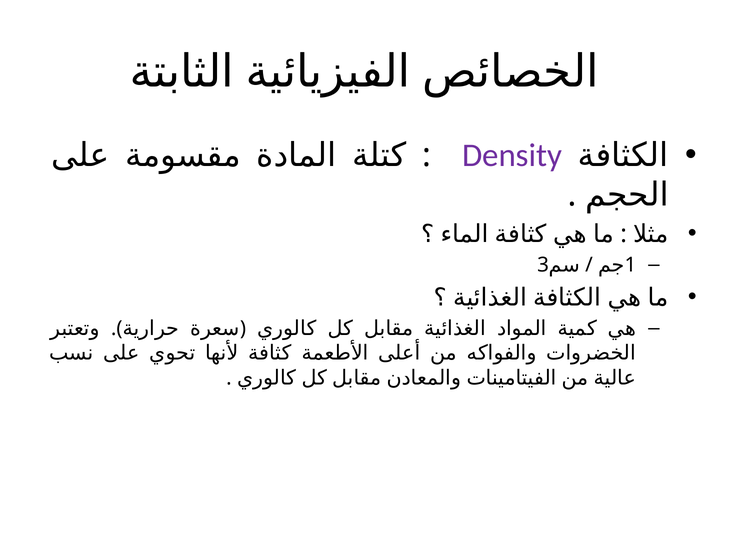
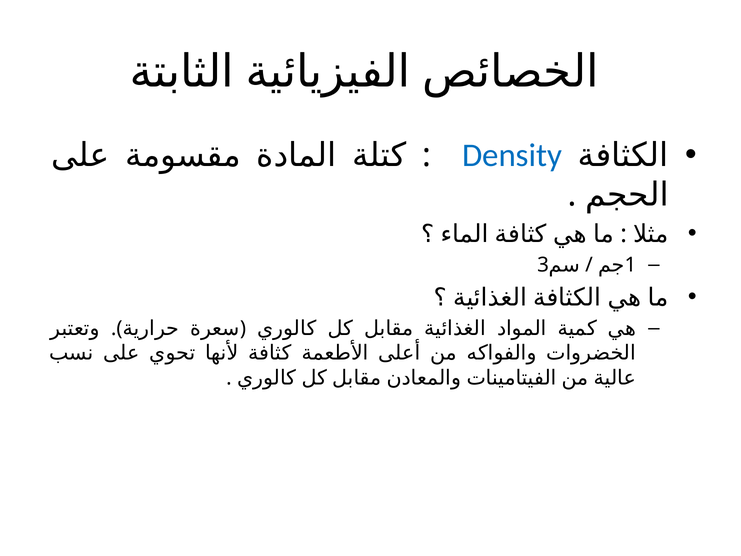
Density colour: purple -> blue
